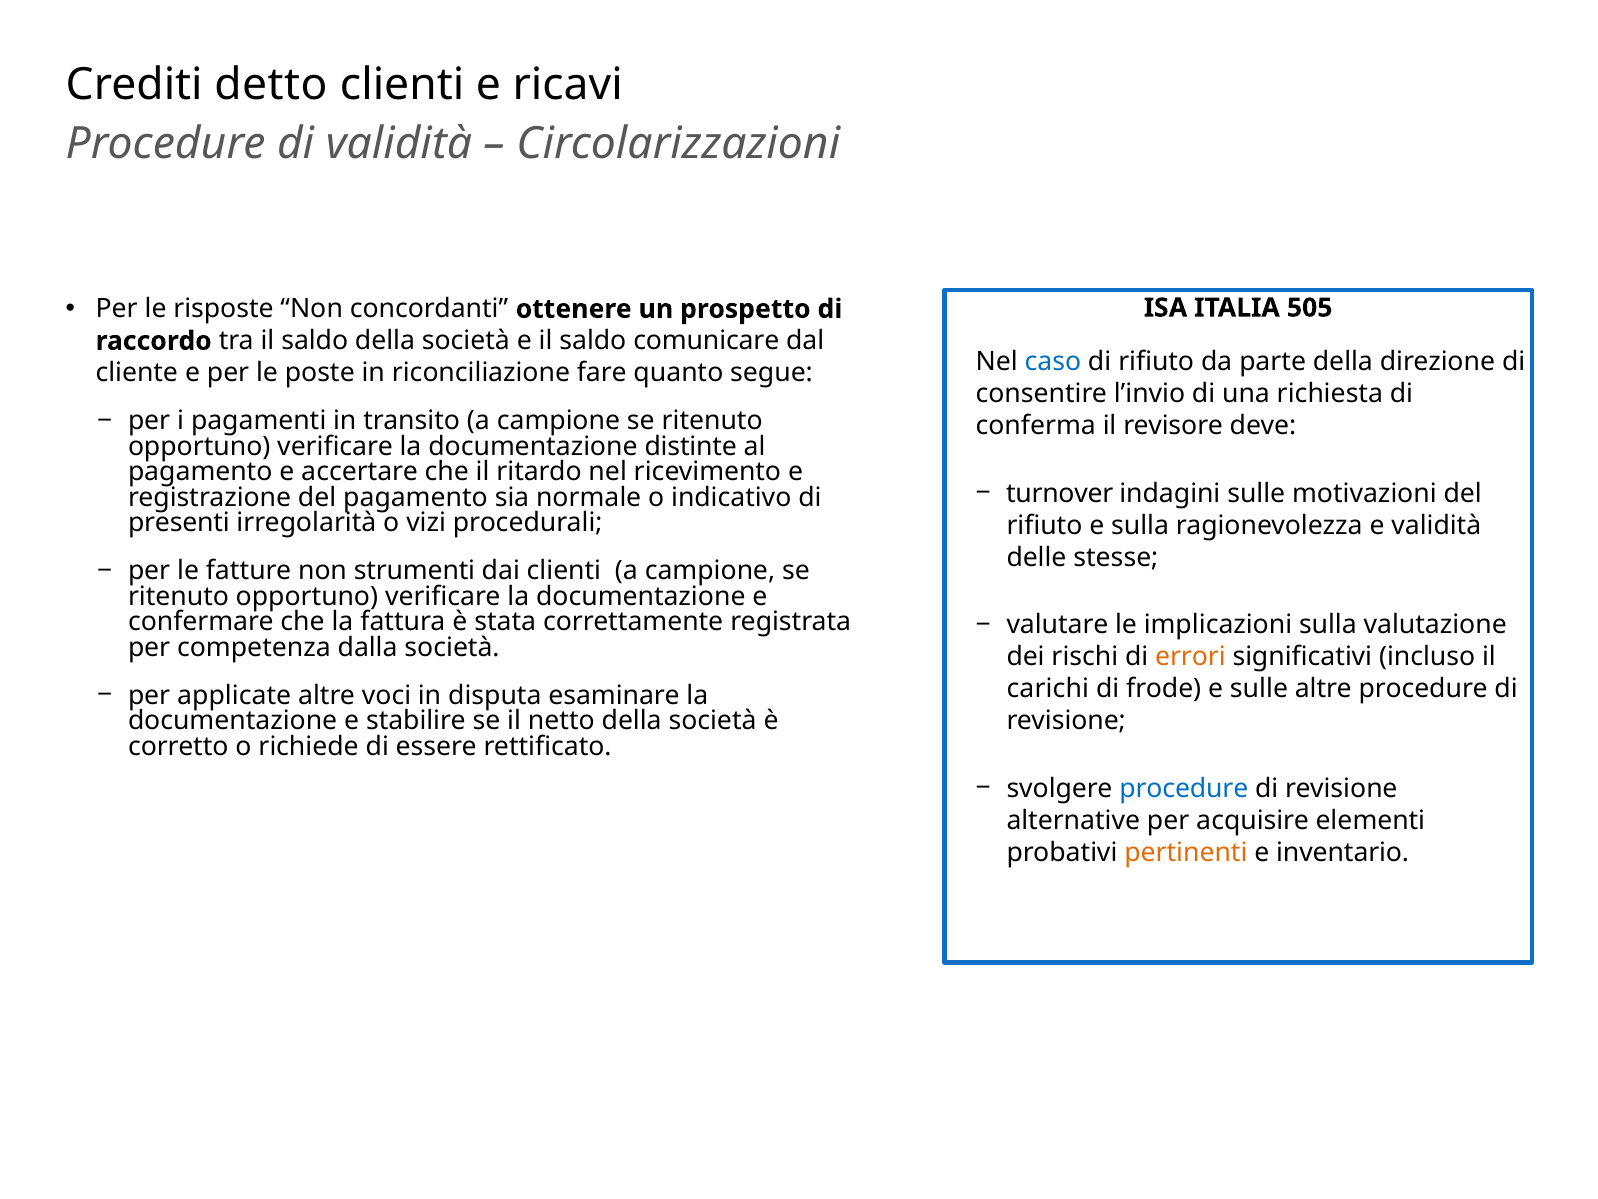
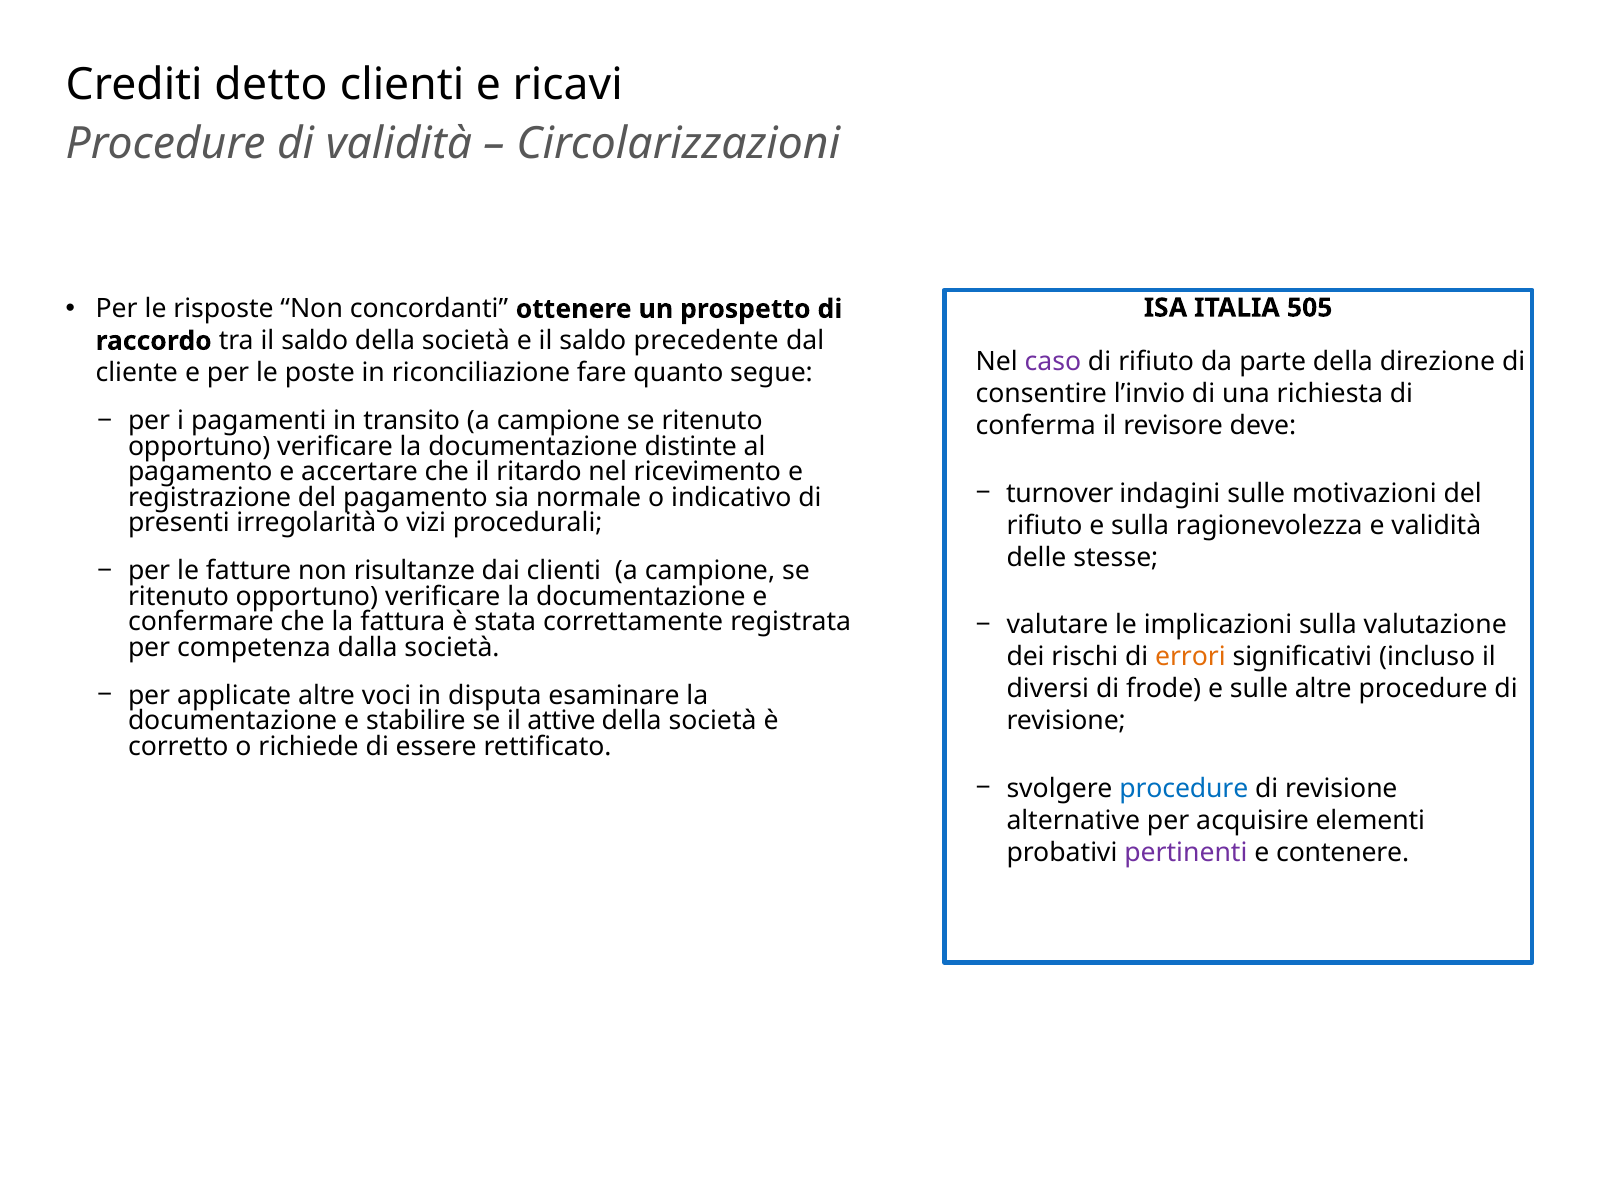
comunicare: comunicare -> precedente
caso colour: blue -> purple
strumenti: strumenti -> risultanze
carichi: carichi -> diversi
netto: netto -> attive
pertinenti colour: orange -> purple
inventario: inventario -> contenere
